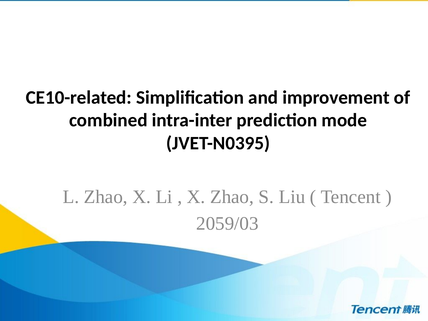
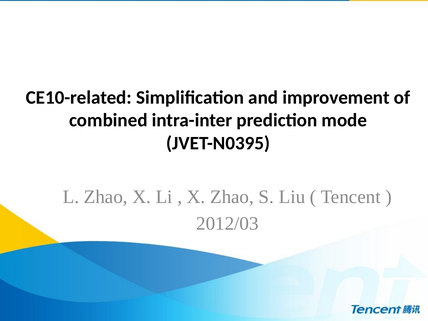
2059/03: 2059/03 -> 2012/03
